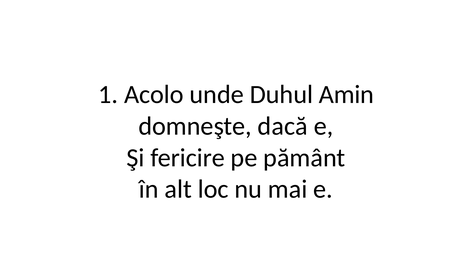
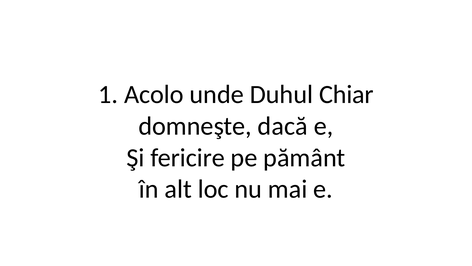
Amin: Amin -> Chiar
